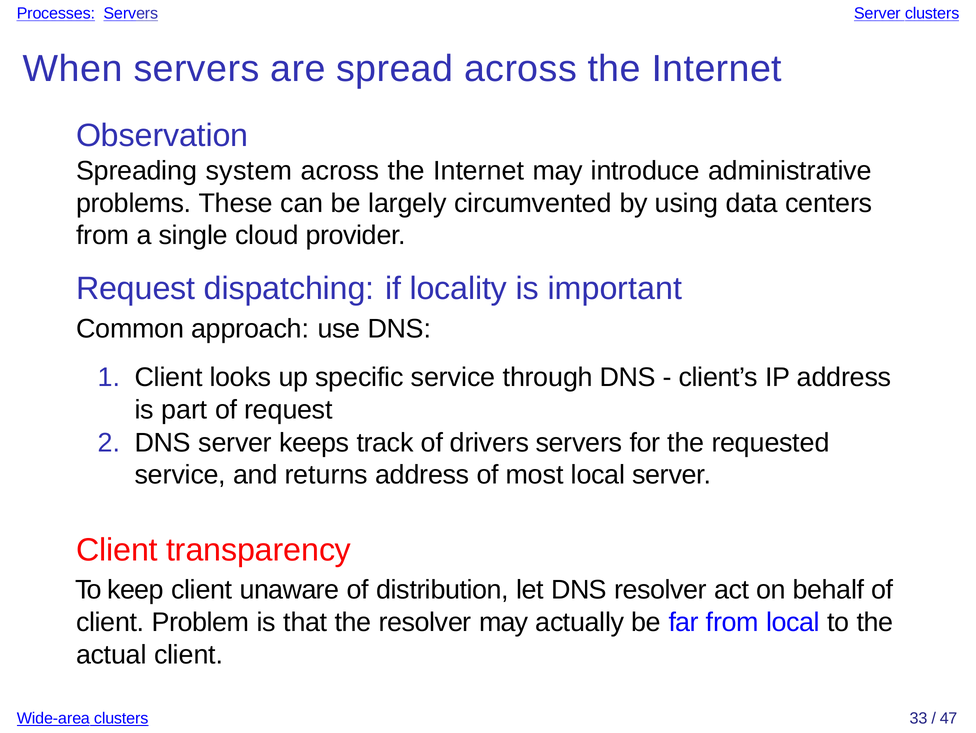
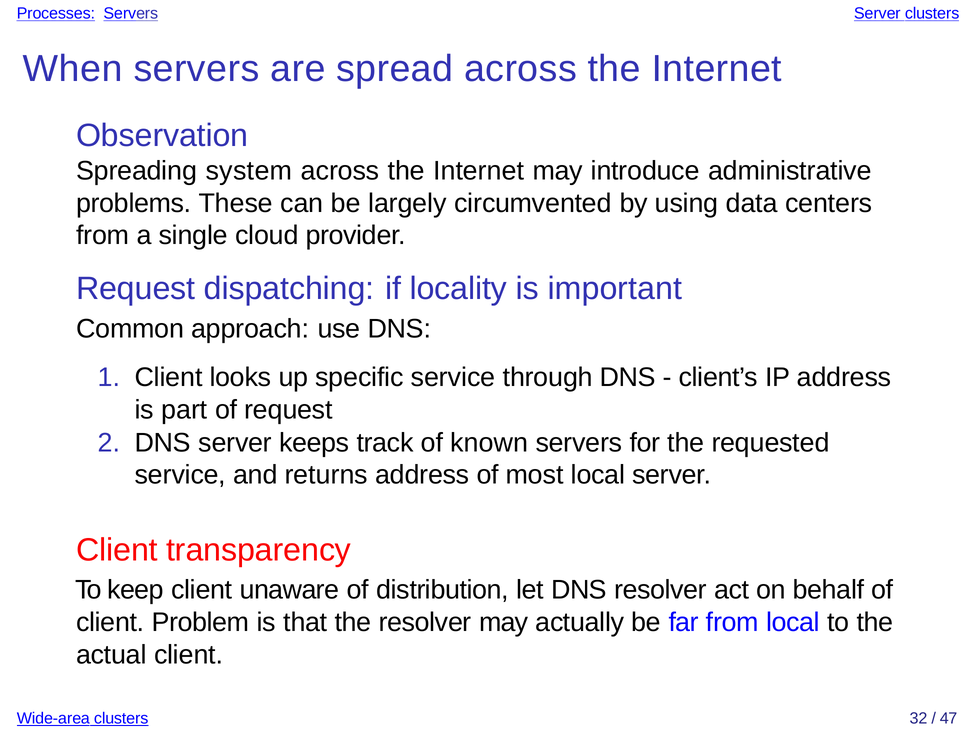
drivers: drivers -> known
33: 33 -> 32
